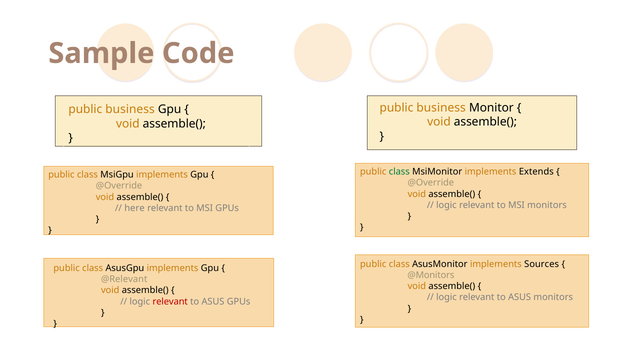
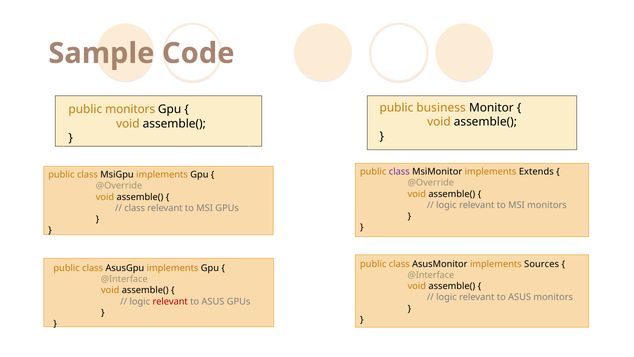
business at (130, 109): business -> monitors
class at (399, 172) colour: green -> purple
here at (135, 208): here -> class
@Monitors at (431, 275): @Monitors -> @Interface
@Relevant at (124, 279): @Relevant -> @Interface
